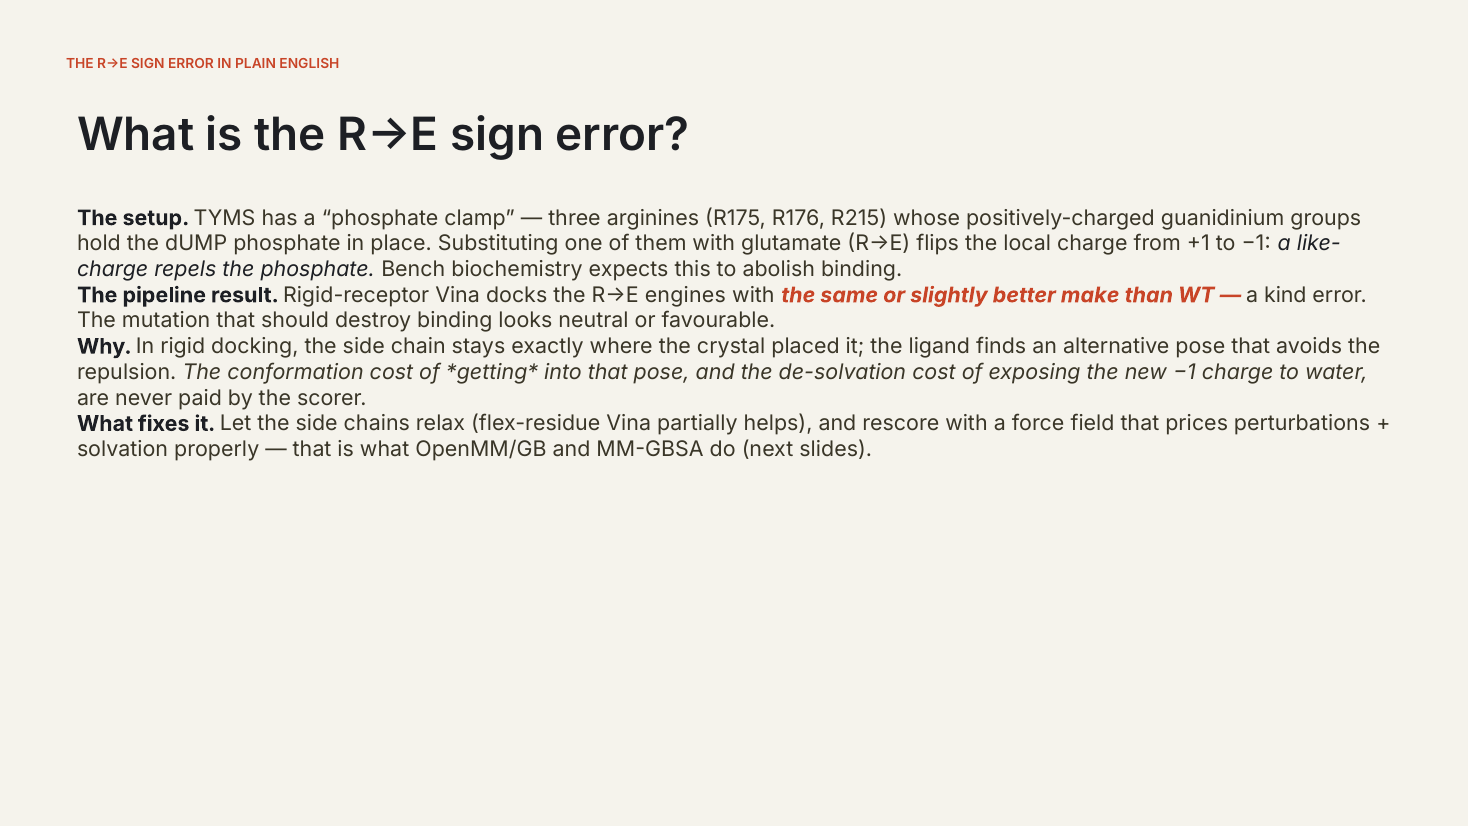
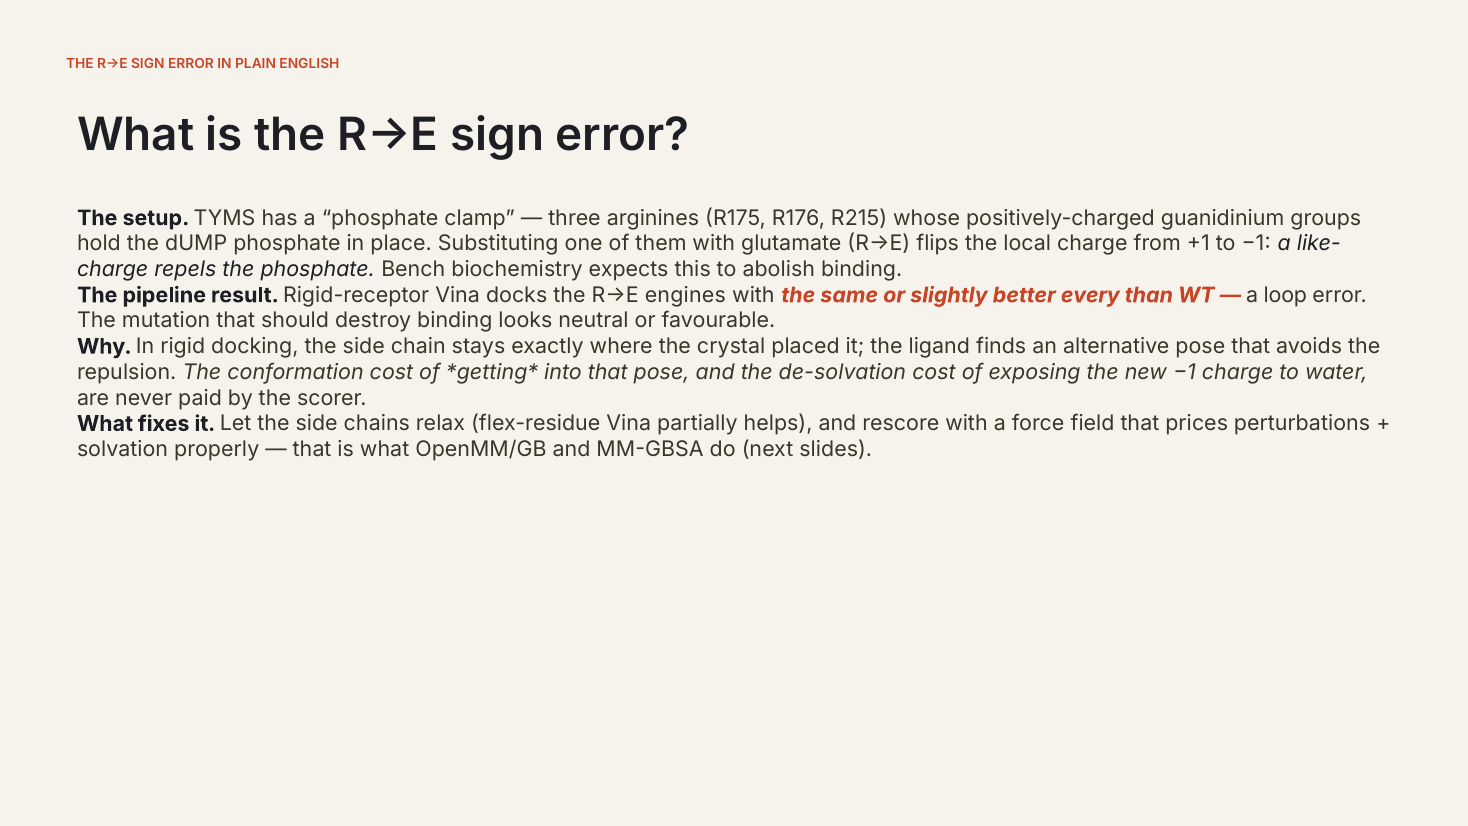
make: make -> every
kind: kind -> loop
